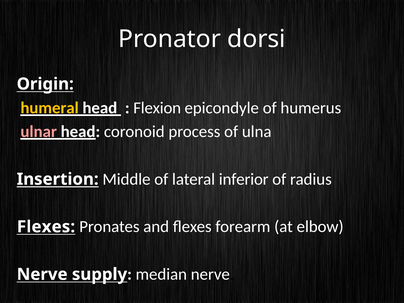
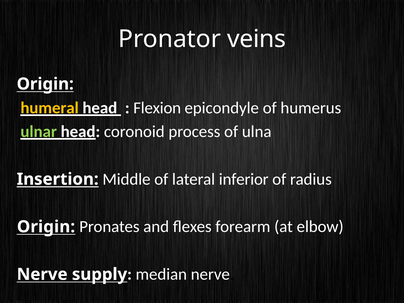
dorsi: dorsi -> veins
ulnar colour: pink -> light green
Flexes at (46, 227): Flexes -> Origin
